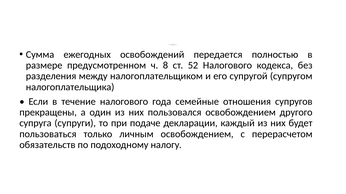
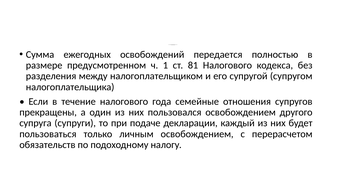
8: 8 -> 1
52: 52 -> 81
